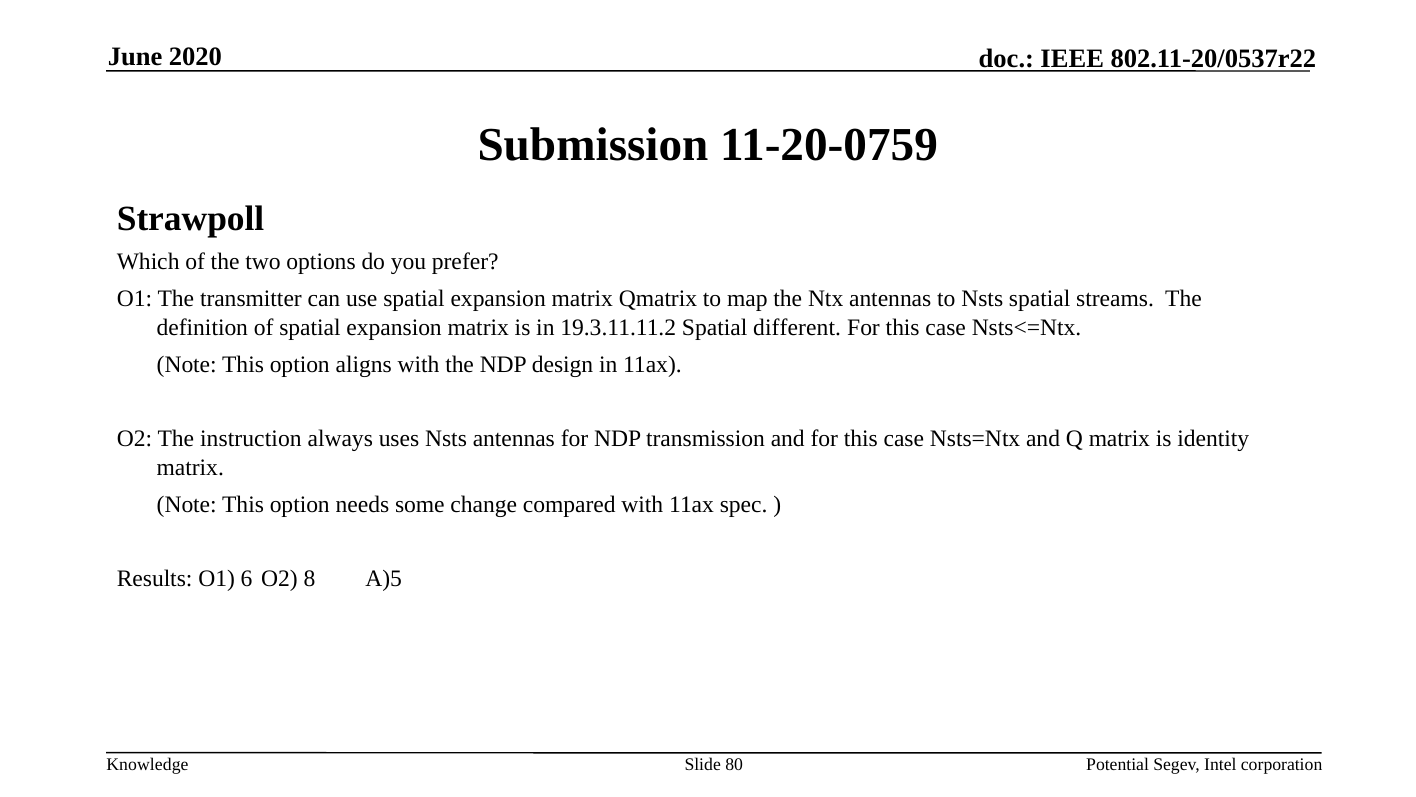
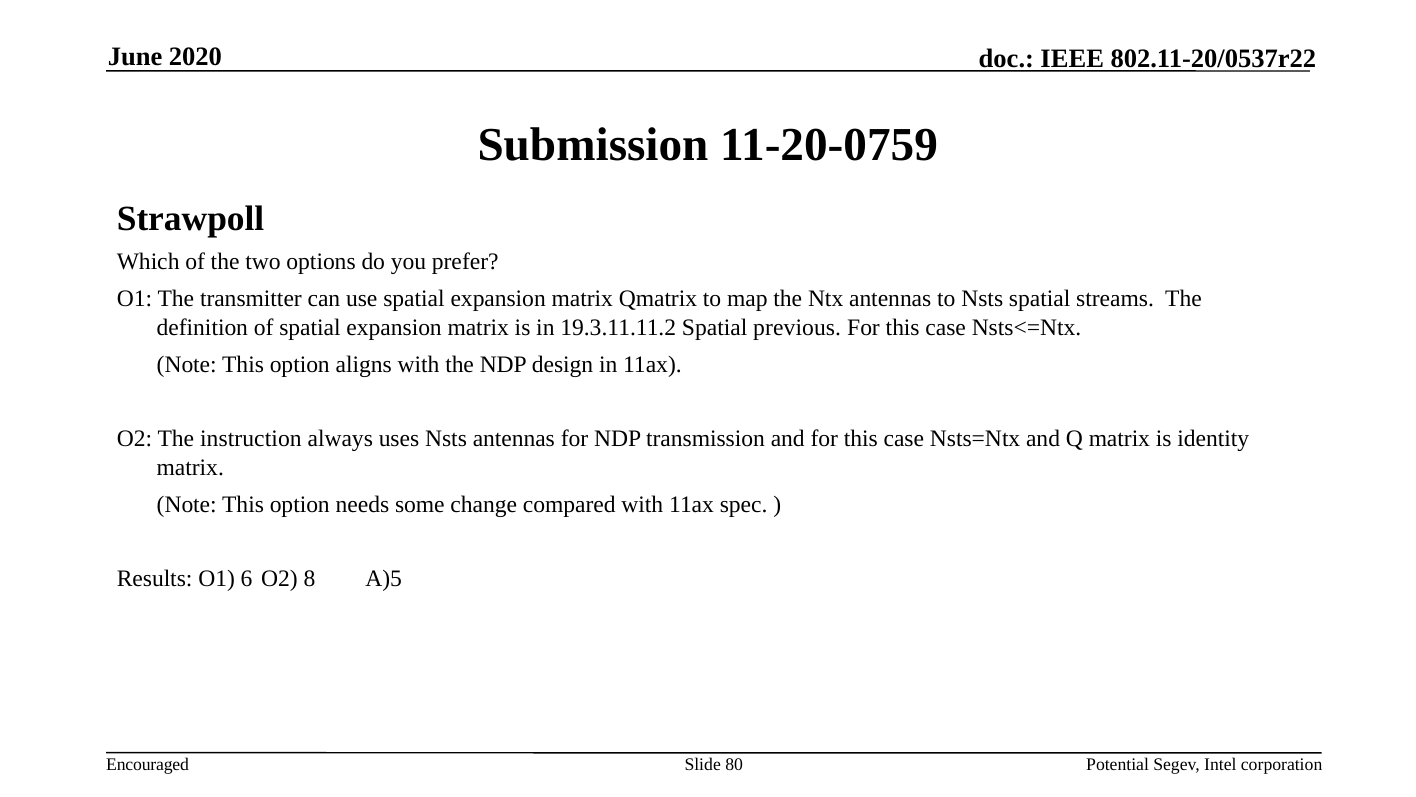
different: different -> previous
Knowledge: Knowledge -> Encouraged
